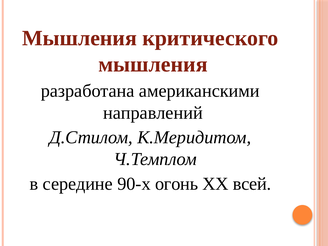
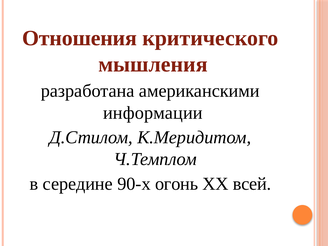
Мышления at (79, 38): Мышления -> Отношения
направлений: направлений -> информации
